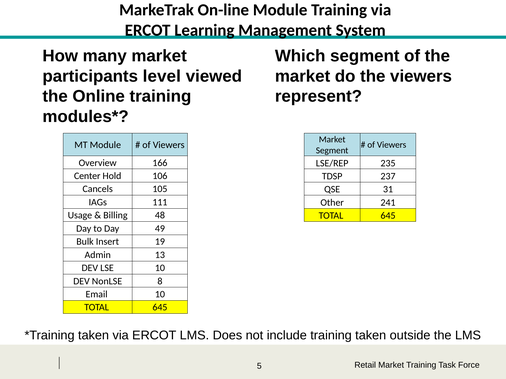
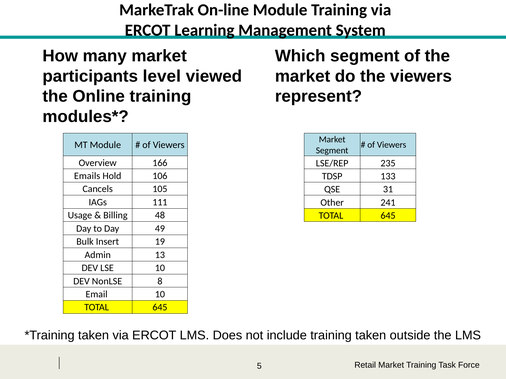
Center: Center -> Emails
237: 237 -> 133
